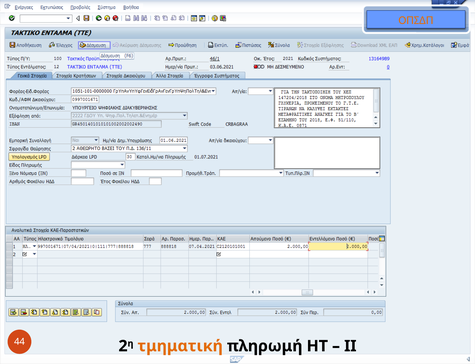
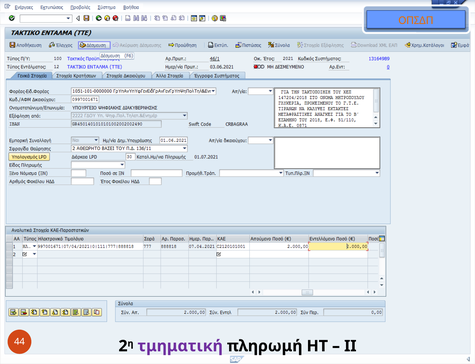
τμηματική colour: orange -> purple
